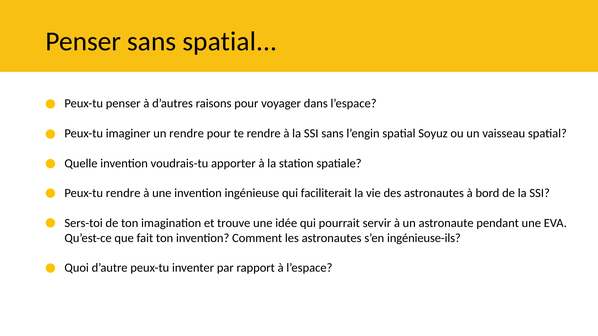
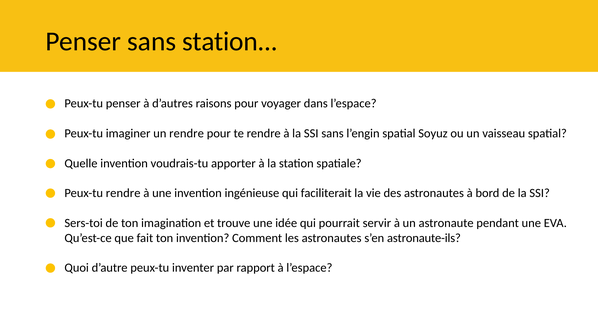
sans spatial: spatial -> station
ingénieuse-ils: ingénieuse-ils -> astronaute-ils
